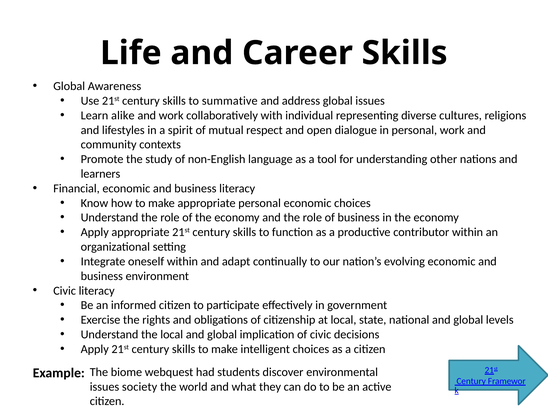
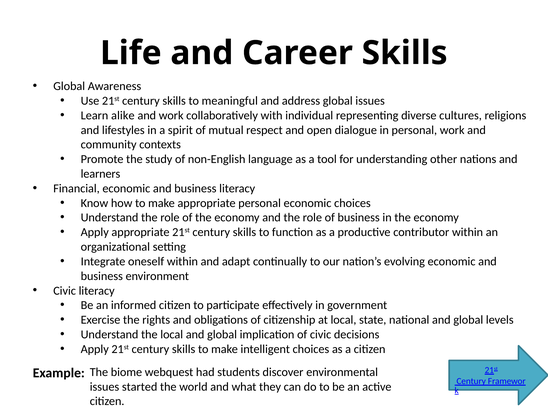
summative: summative -> meaningful
society: society -> started
